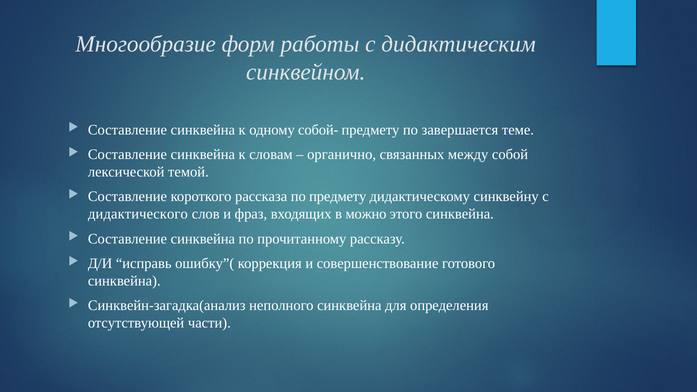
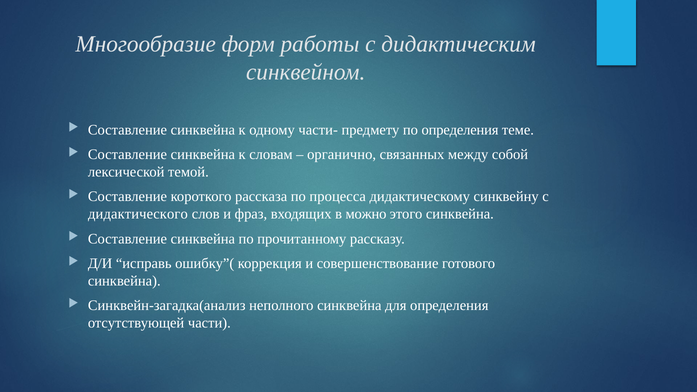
собой-: собой- -> части-
по завершается: завершается -> определения
по предмету: предмету -> процесса
